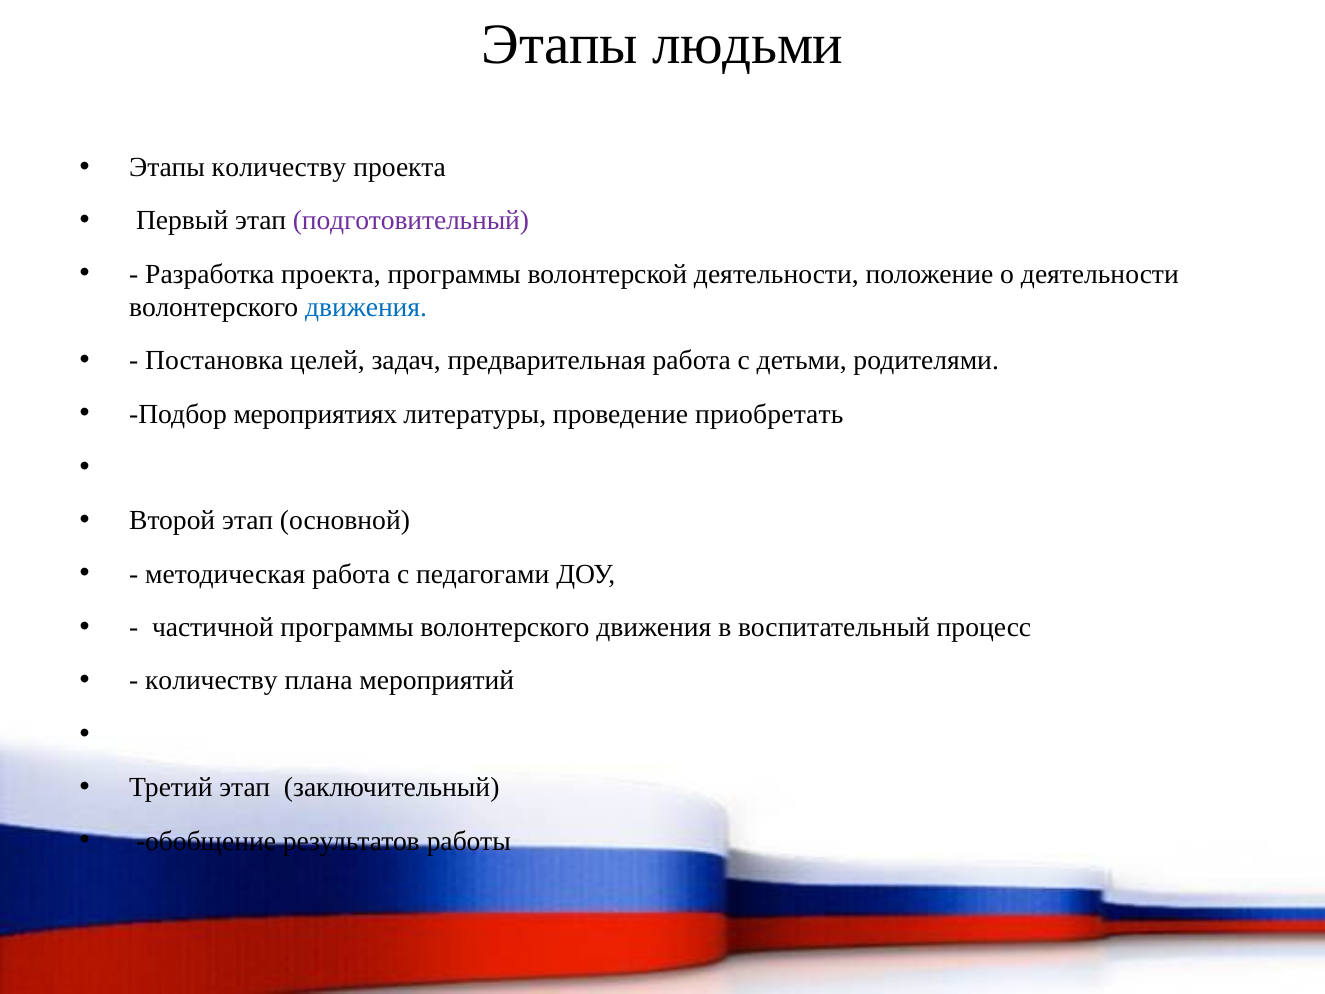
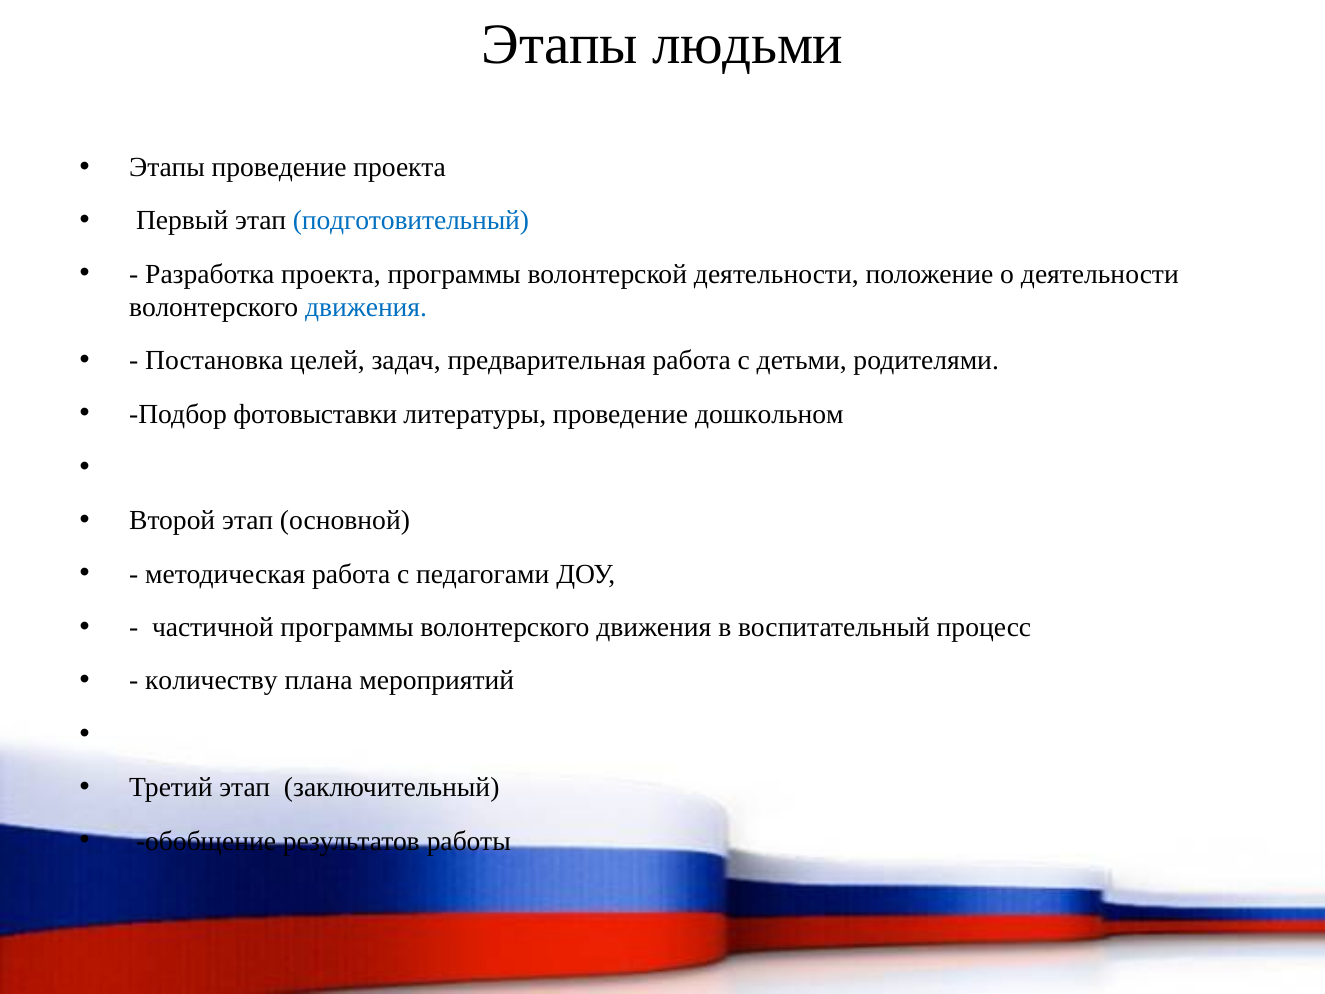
Этапы количеству: количеству -> проведение
подготовительный colour: purple -> blue
мероприятиях: мероприятиях -> фотовыставки
приобретать: приобретать -> дошкольном
